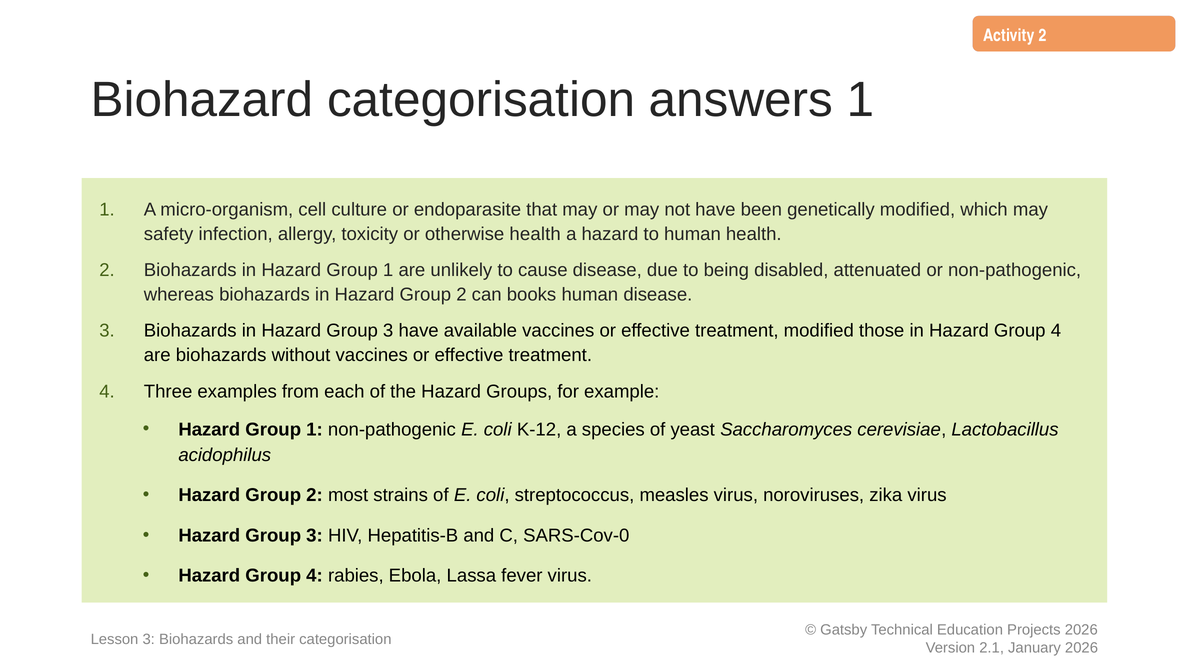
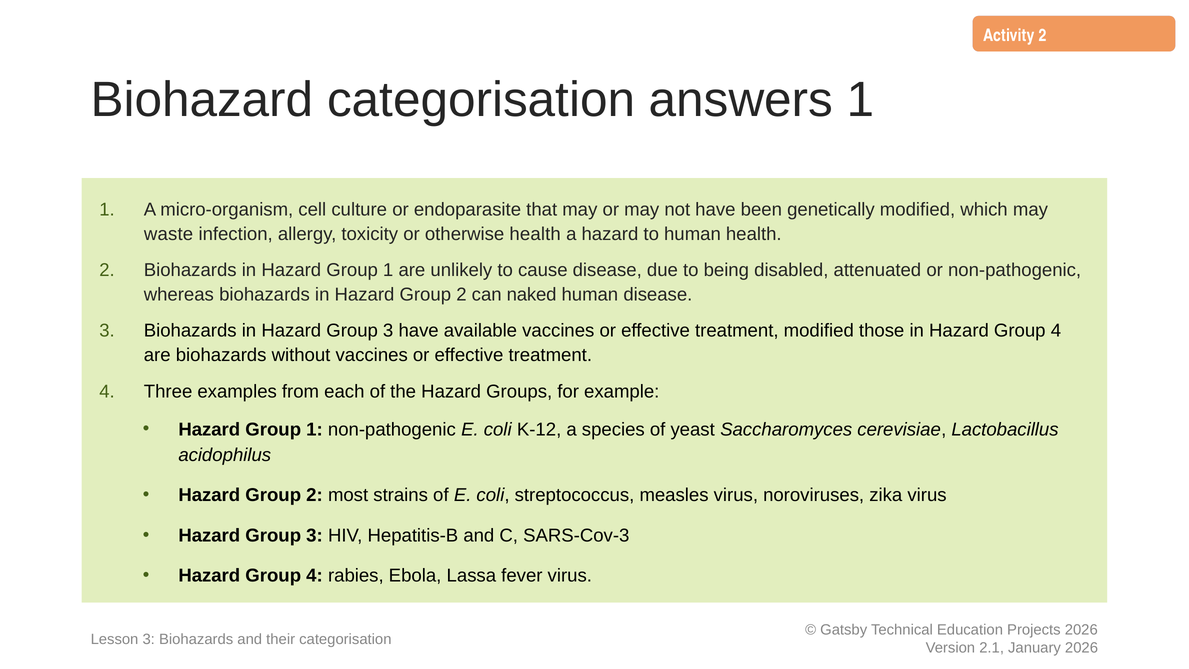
safety: safety -> waste
books: books -> naked
SARS-Cov-0: SARS-Cov-0 -> SARS-Cov-3
